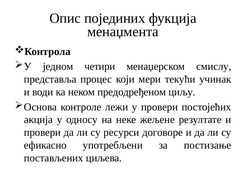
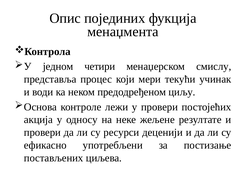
договоре: договоре -> деценији
